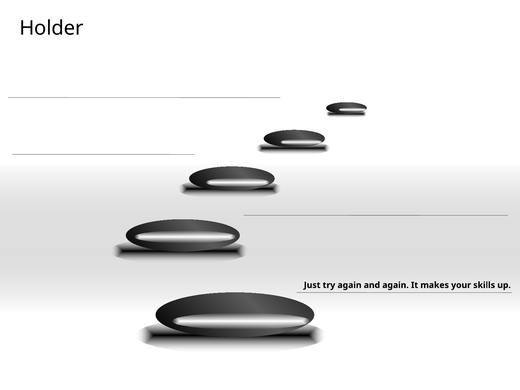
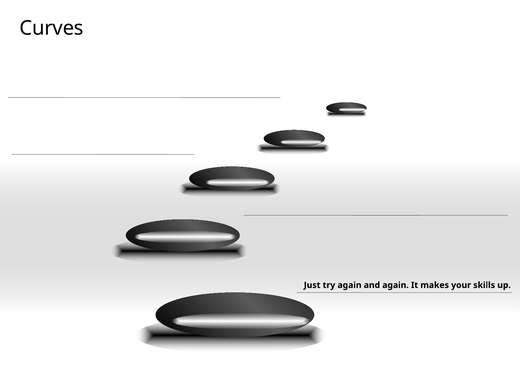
Holder: Holder -> Curves
